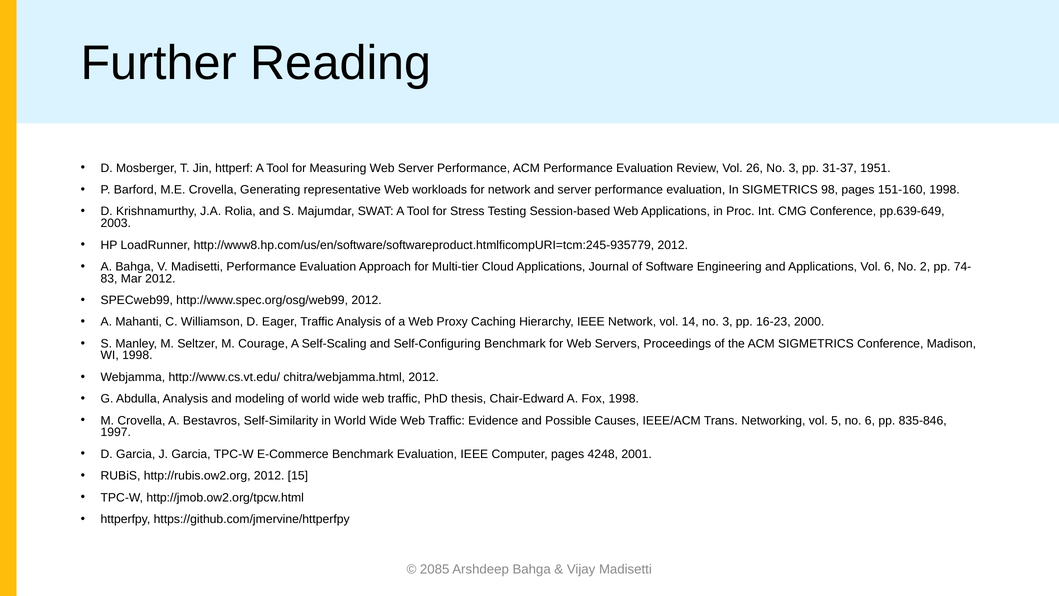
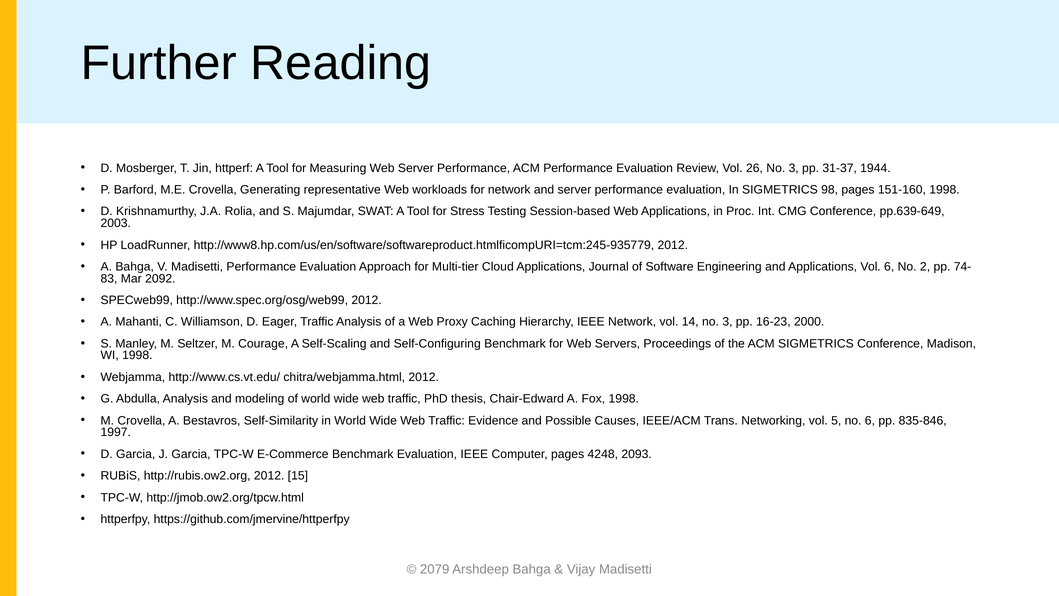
1951: 1951 -> 1944
Mar 2012: 2012 -> 2092
2001: 2001 -> 2093
2085: 2085 -> 2079
